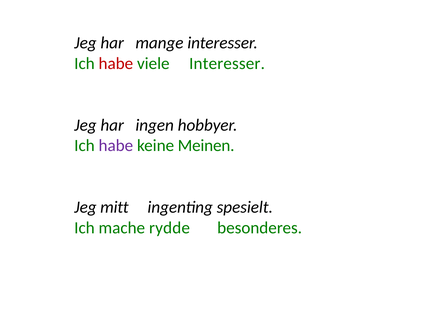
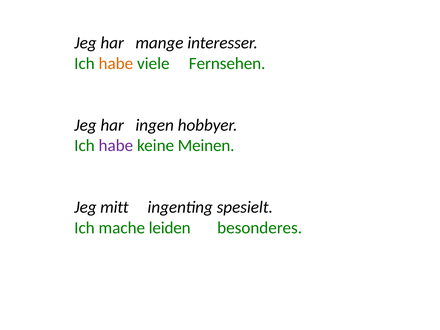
habe at (116, 63) colour: red -> orange
viele Interesser: Interesser -> Fernsehen
rydde: rydde -> leiden
